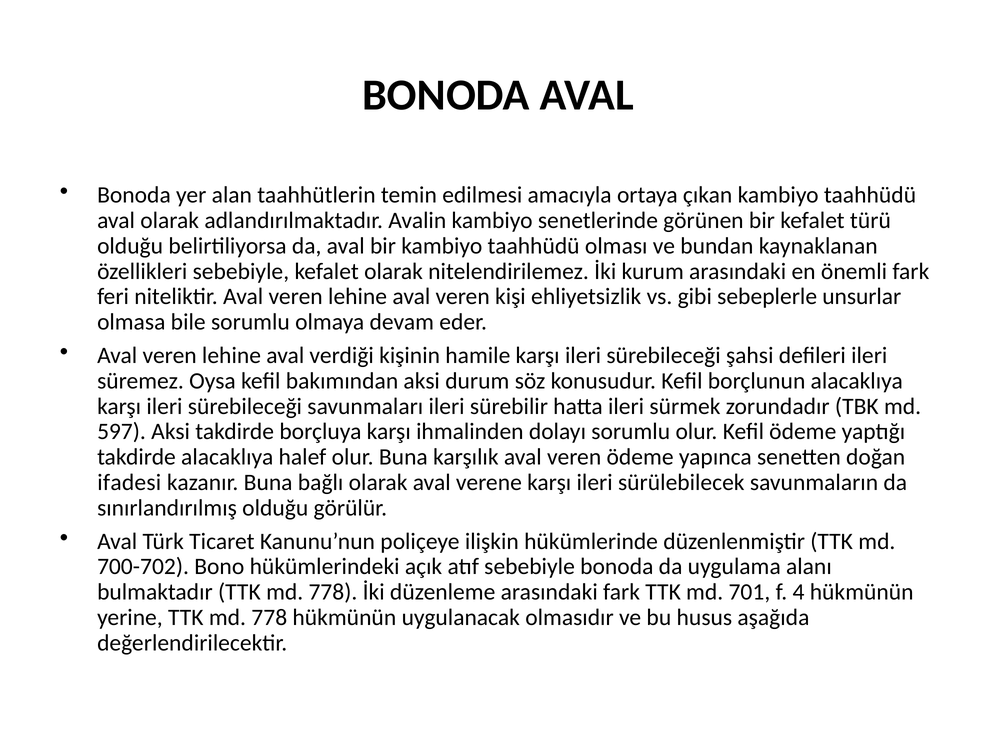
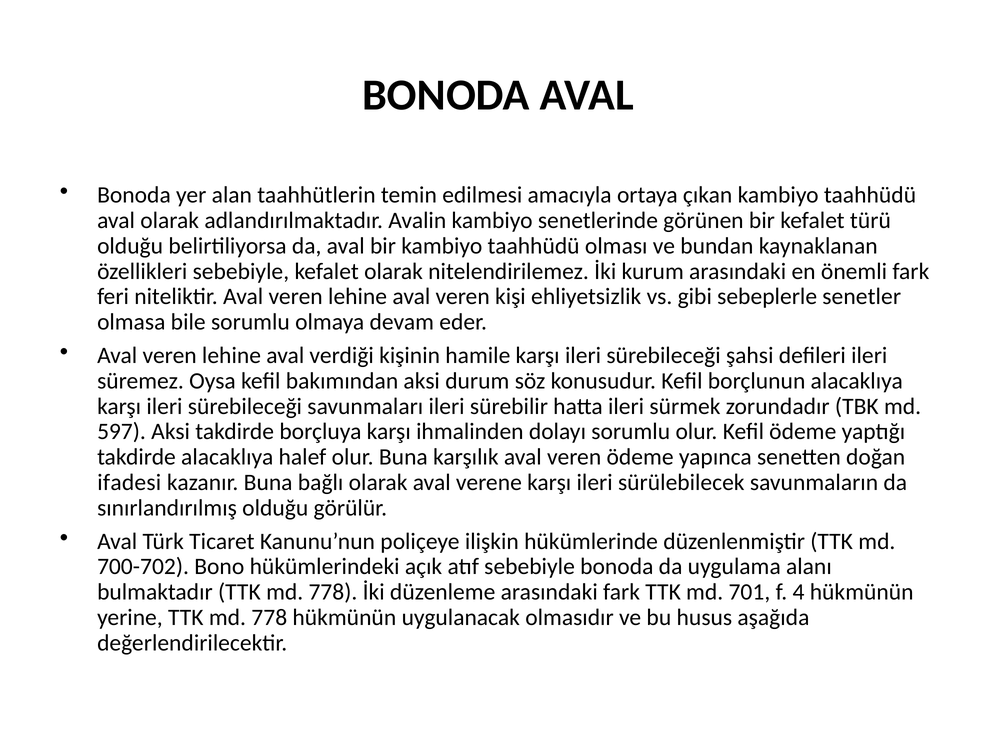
unsurlar: unsurlar -> senetler
